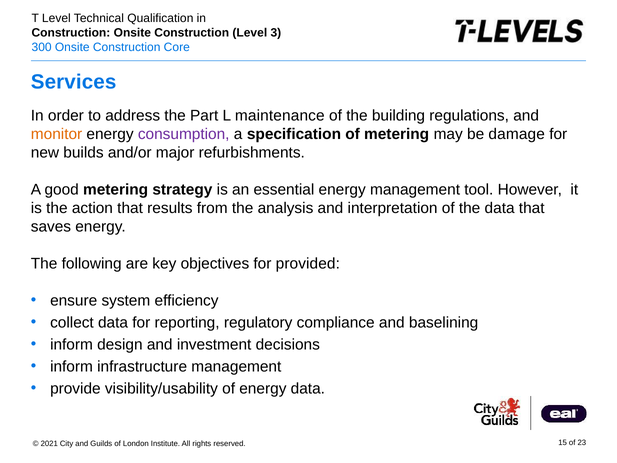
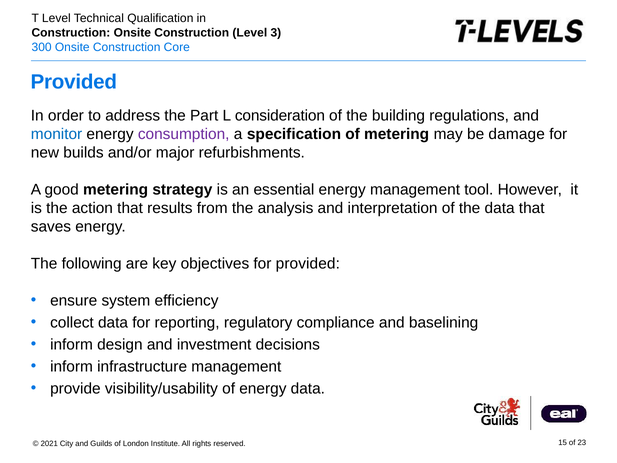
Services at (74, 82): Services -> Provided
maintenance: maintenance -> consideration
monitor colour: orange -> blue
